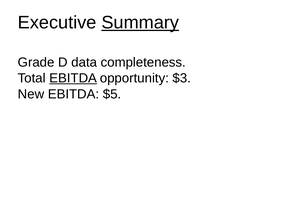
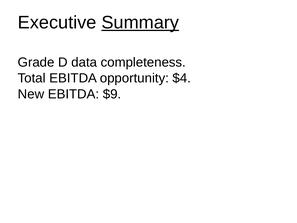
EBITDA at (73, 78) underline: present -> none
$3: $3 -> $4
$5: $5 -> $9
